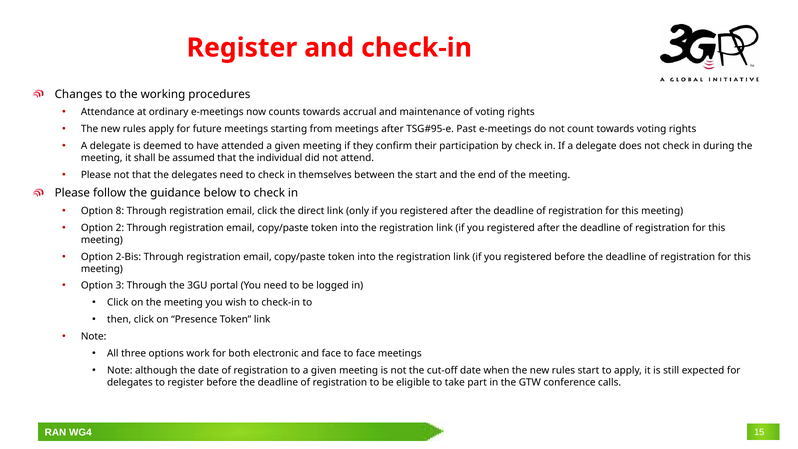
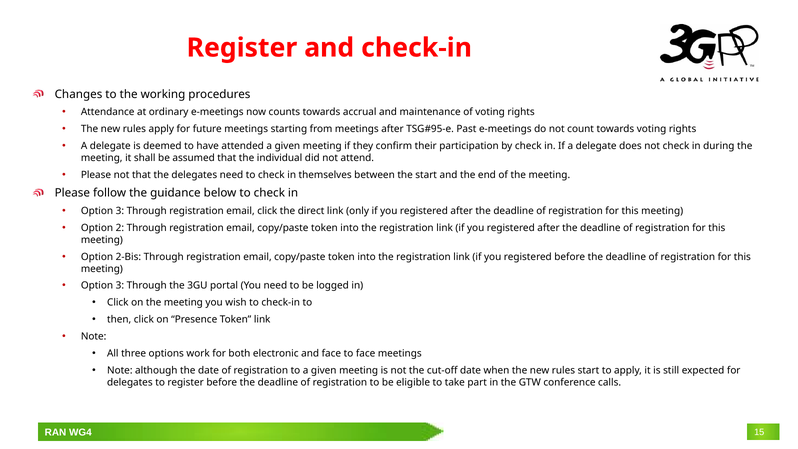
8 at (120, 211): 8 -> 3
